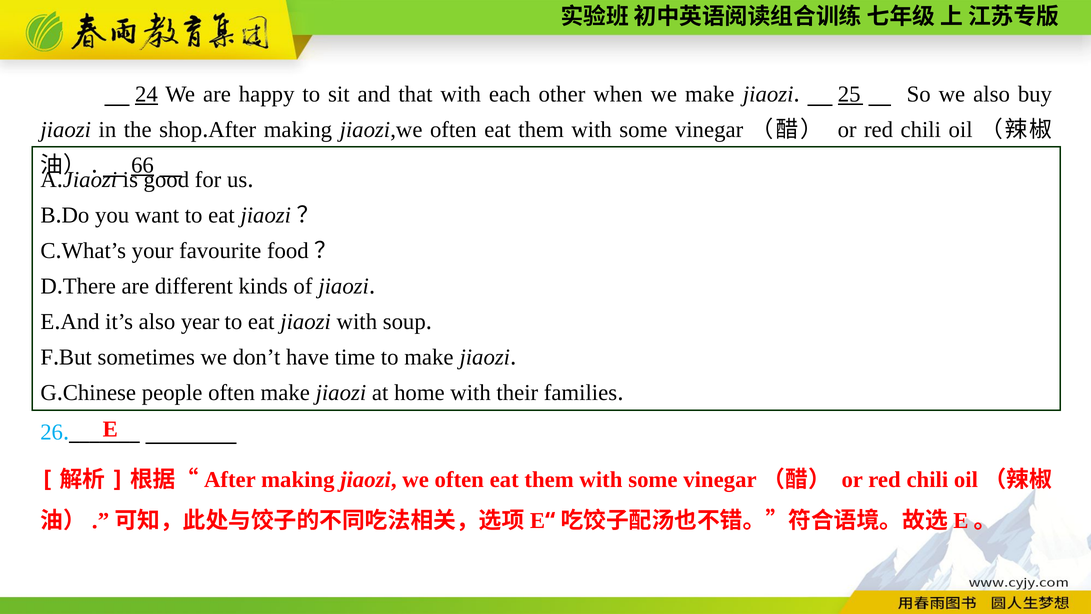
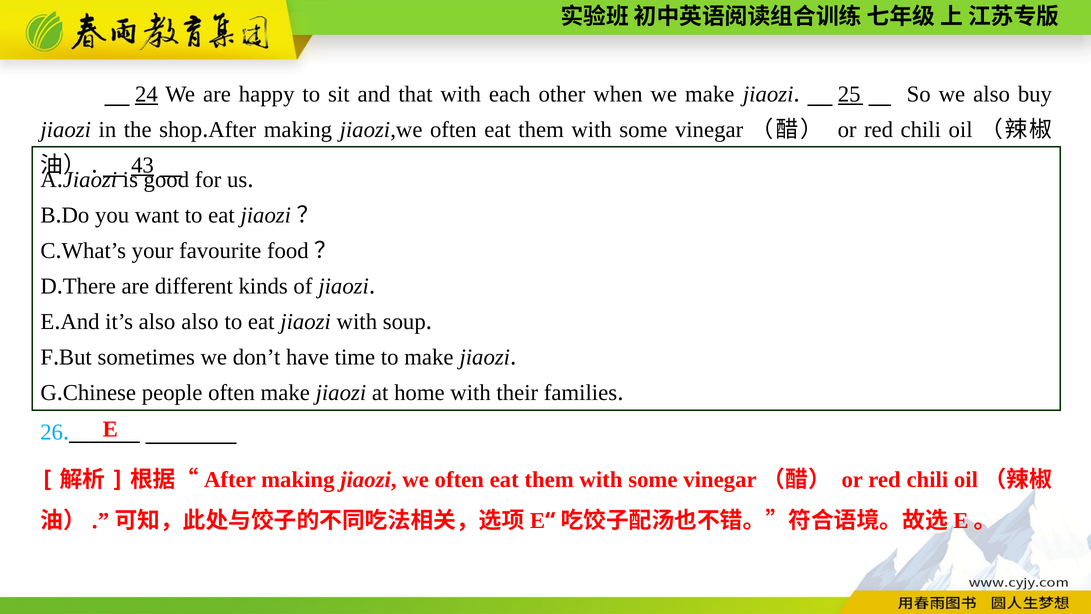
66: 66 -> 43
also year: year -> also
